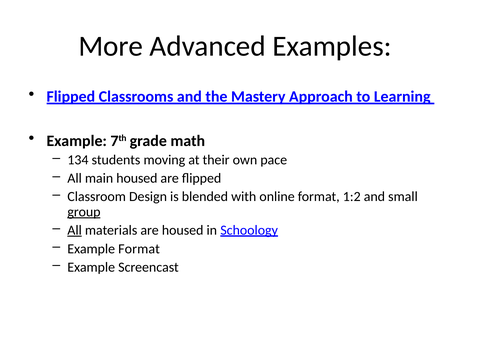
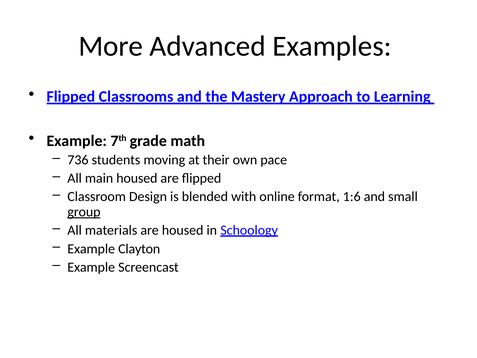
134: 134 -> 736
1:2: 1:2 -> 1:6
All at (75, 230) underline: present -> none
Example Format: Format -> Clayton
